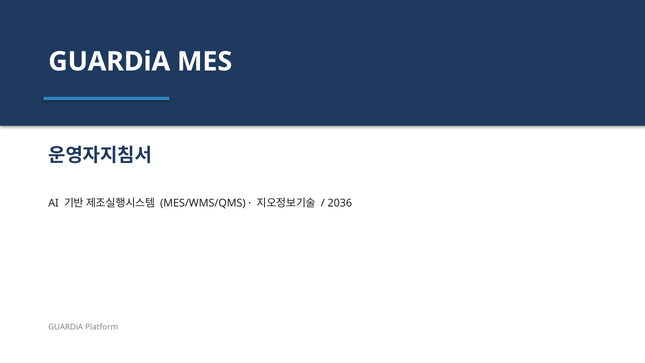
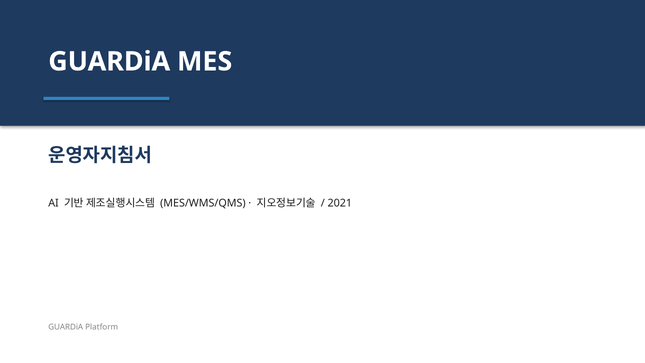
2036: 2036 -> 2021
